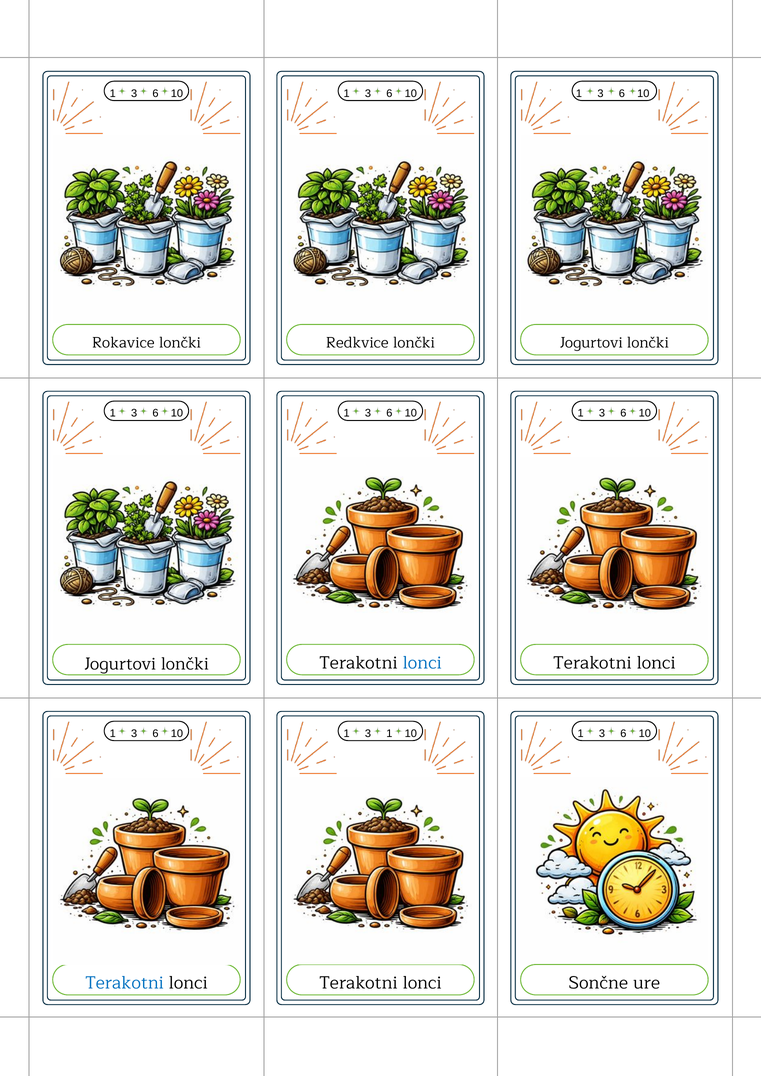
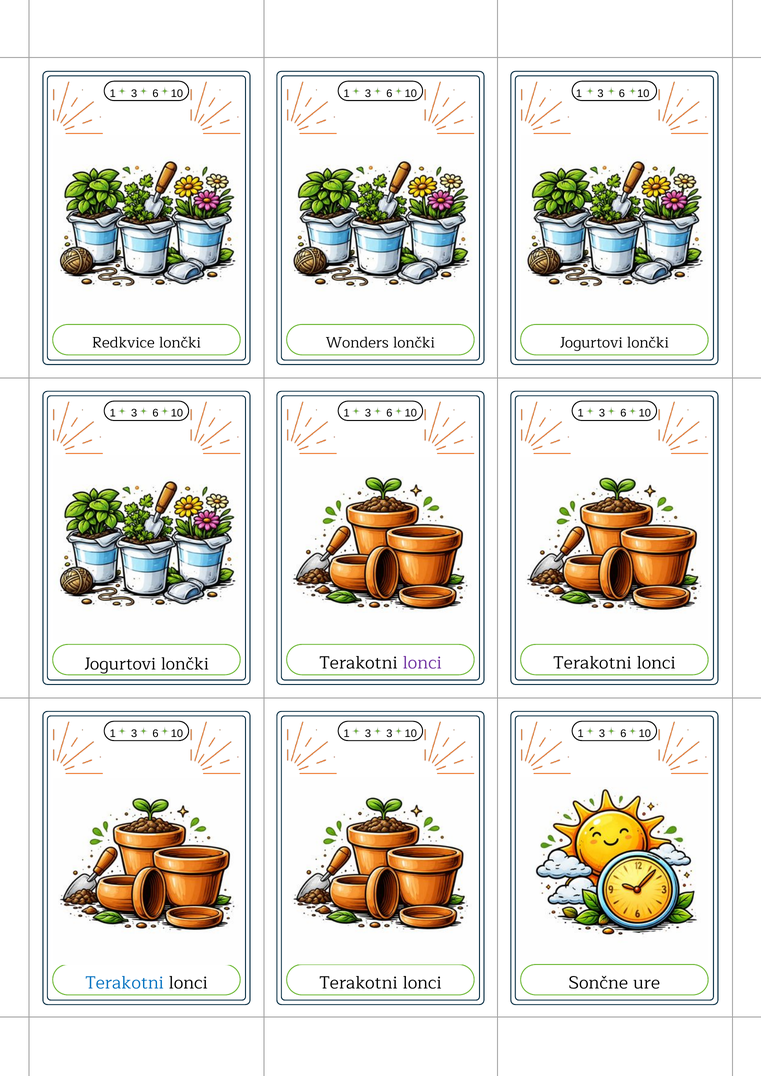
Rokavice: Rokavice -> Redkvice
Redkvice: Redkvice -> Wonders
lonci at (422, 663) colour: blue -> purple
3 1: 1 -> 3
